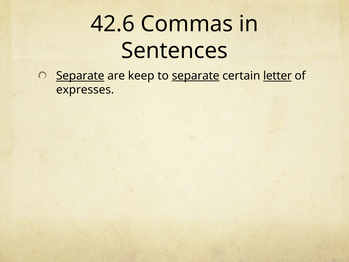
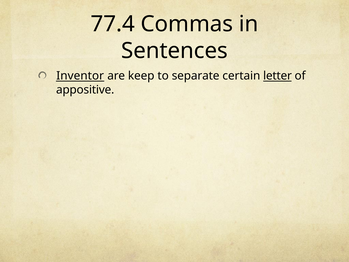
42.6: 42.6 -> 77.4
Separate at (80, 76): Separate -> Inventor
separate at (196, 76) underline: present -> none
expresses: expresses -> appositive
